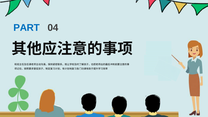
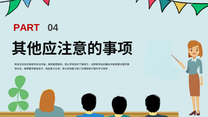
PART colour: blue -> red
